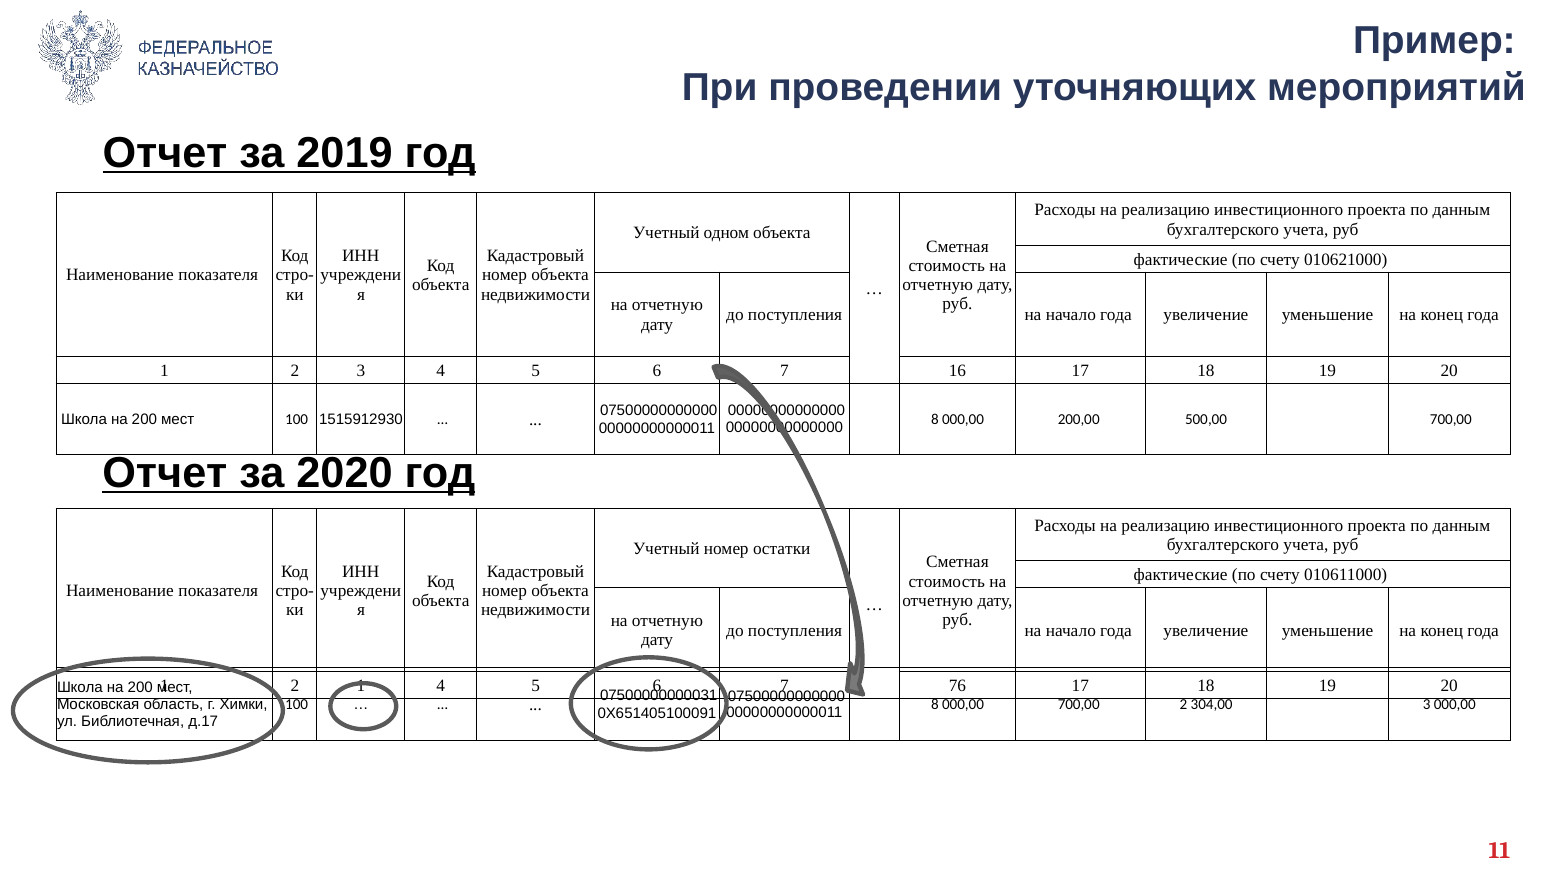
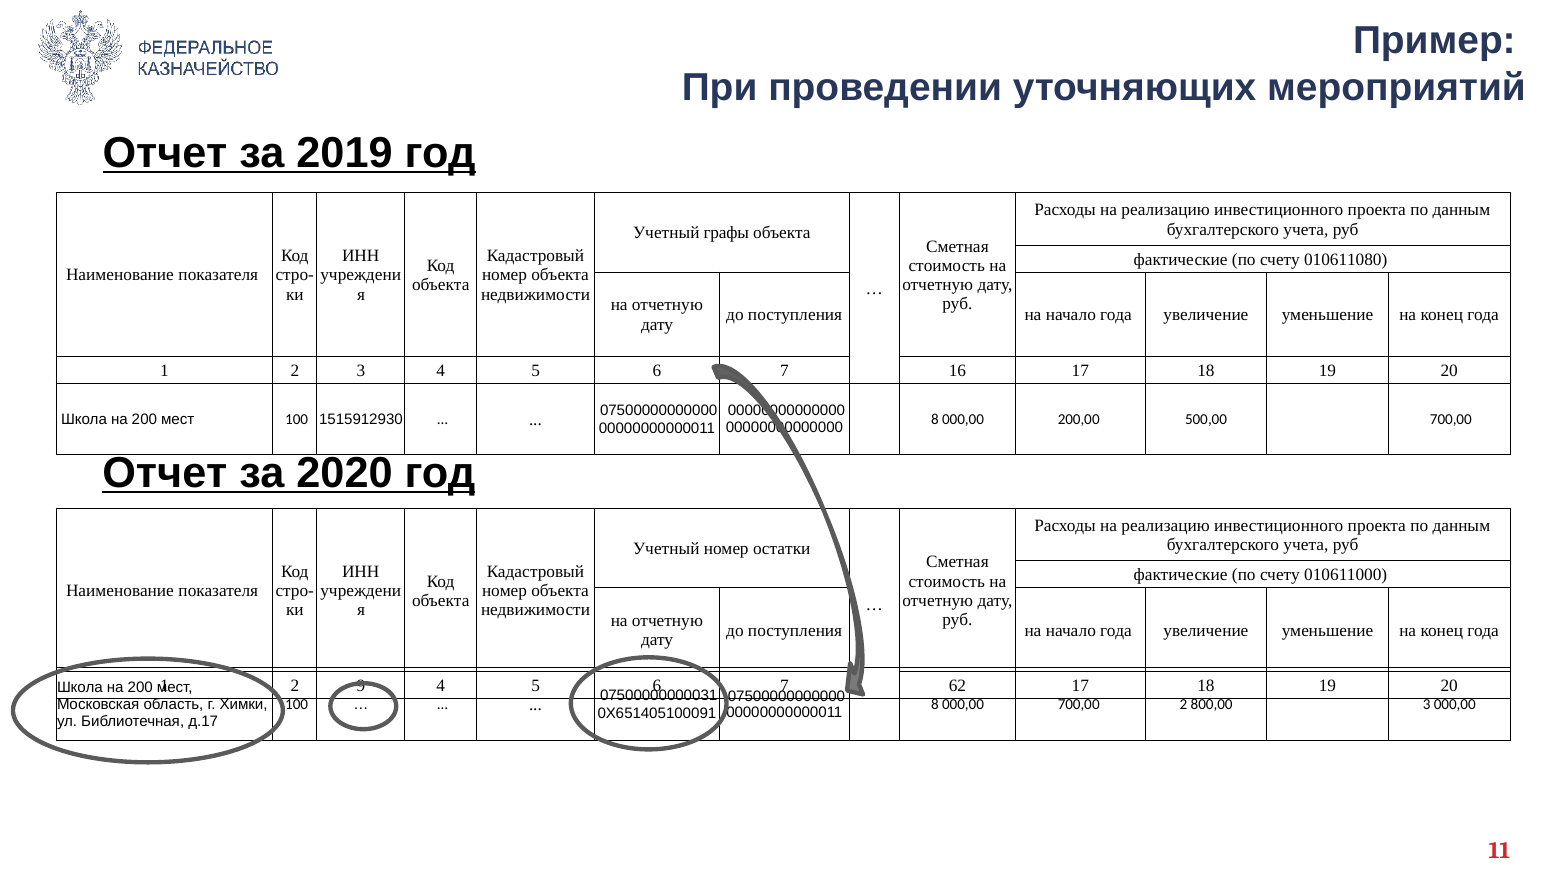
одном: одном -> графы
010621000: 010621000 -> 010611080
2 1: 1 -> 9
76: 76 -> 62
304,00: 304,00 -> 800,00
